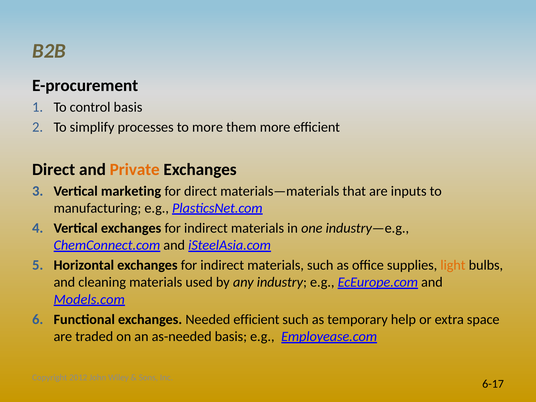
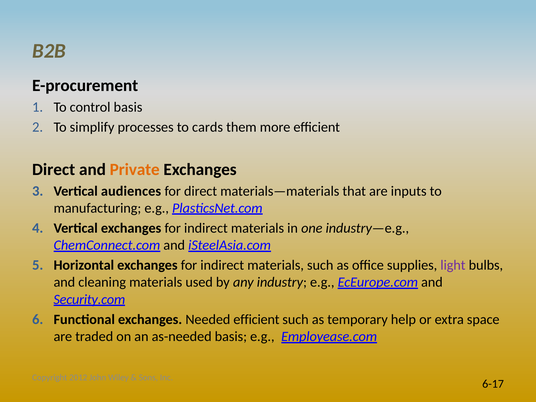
to more: more -> cards
marketing: marketing -> audiences
light colour: orange -> purple
Models.com: Models.com -> Security.com
